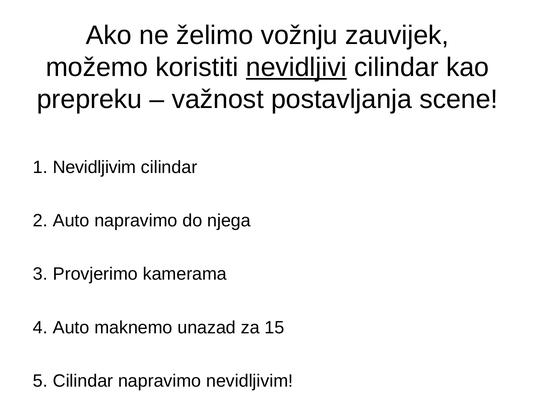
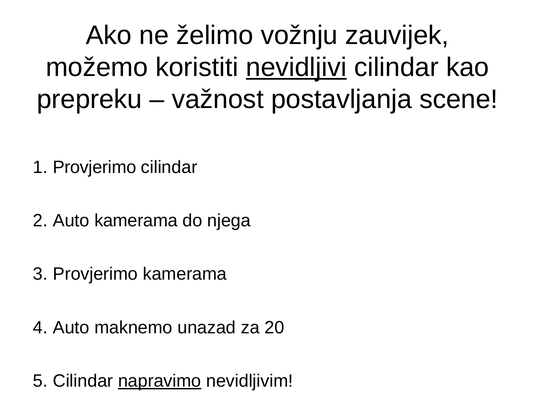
Nevidljivim at (95, 167): Nevidljivim -> Provjerimo
Auto napravimo: napravimo -> kamerama
15: 15 -> 20
napravimo at (160, 381) underline: none -> present
